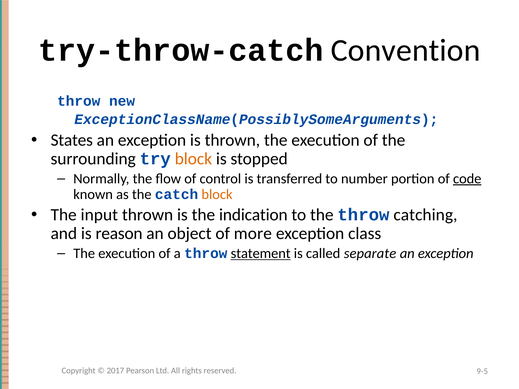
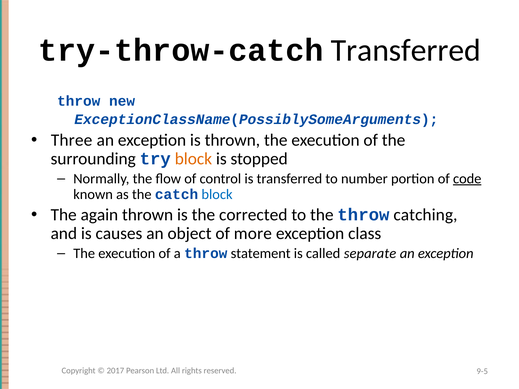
try-throw-catch Convention: Convention -> Transferred
States: States -> Three
block at (217, 194) colour: orange -> blue
input: input -> again
indication: indication -> corrected
reason: reason -> causes
statement underline: present -> none
